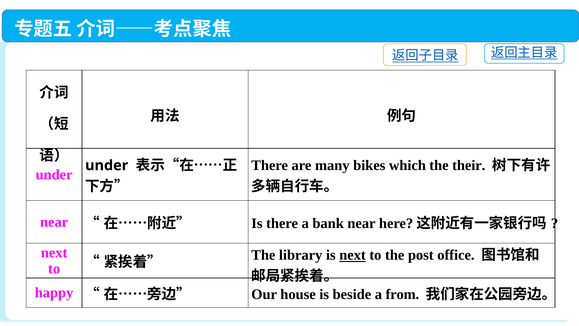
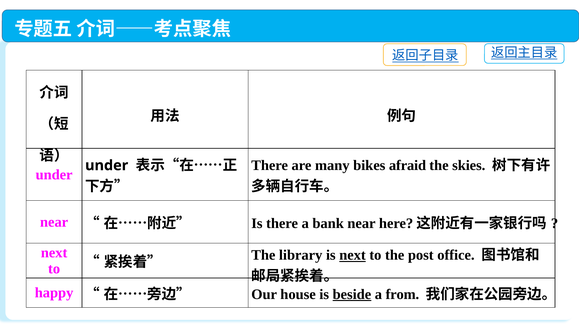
which: which -> afraid
their: their -> skies
beside underline: none -> present
